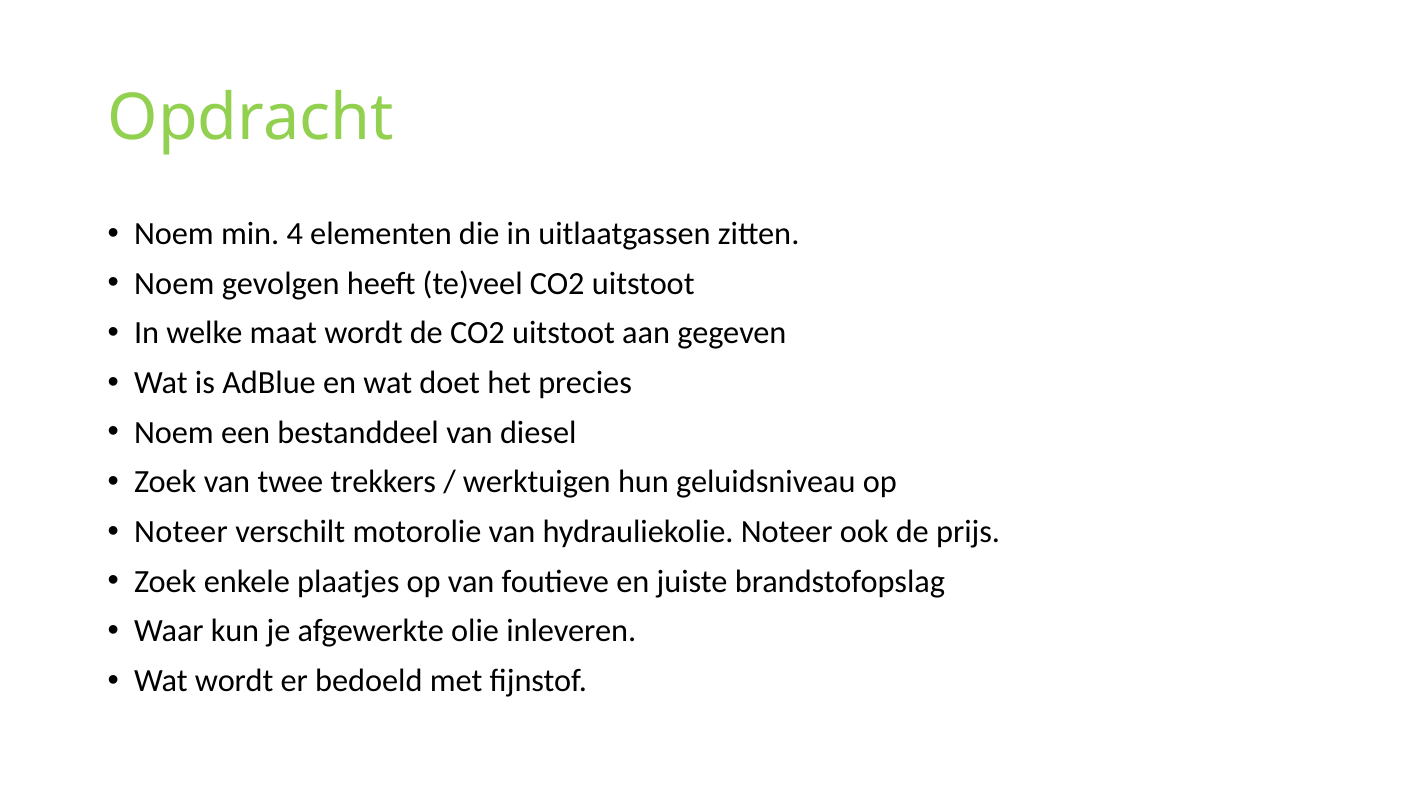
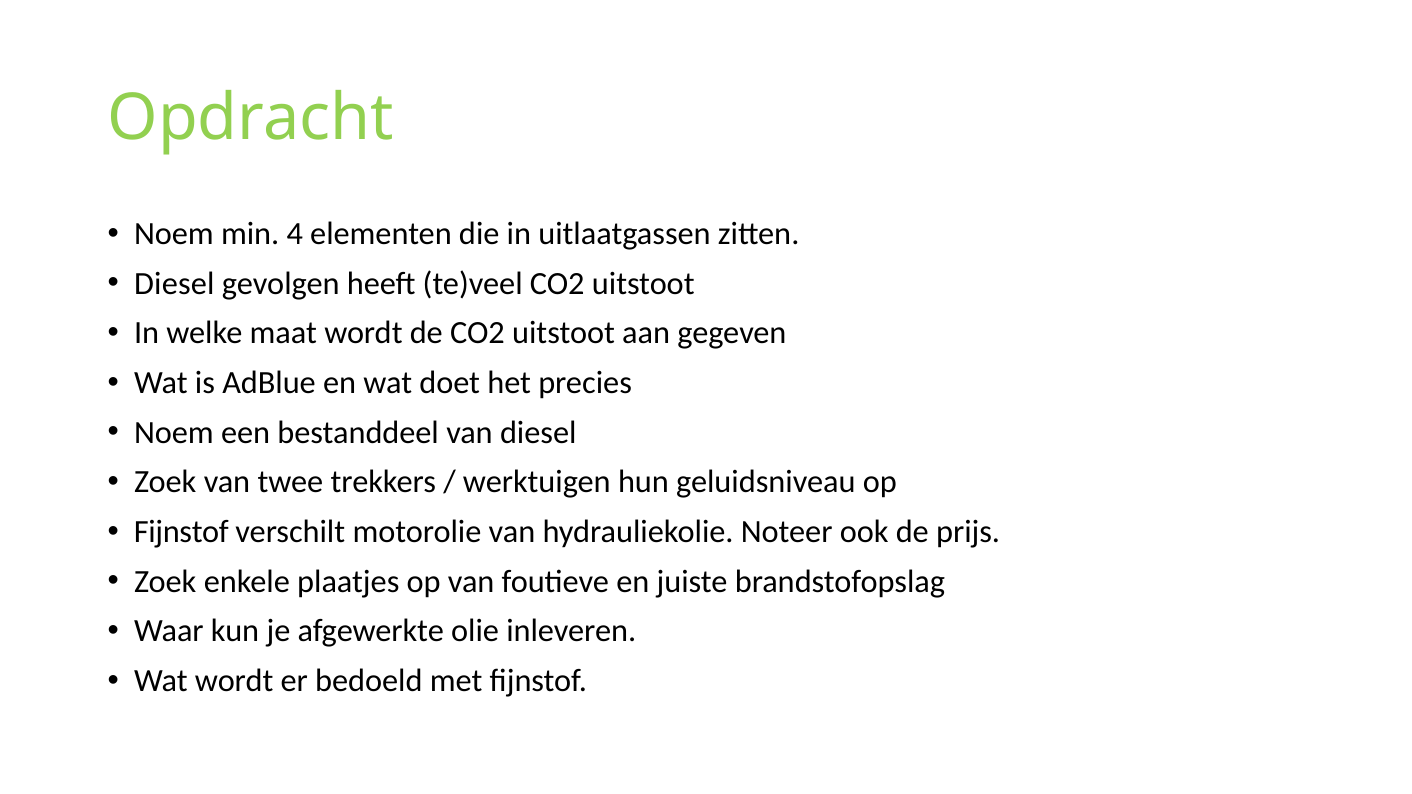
Noem at (174, 284): Noem -> Diesel
Noteer at (181, 532): Noteer -> Fijnstof
